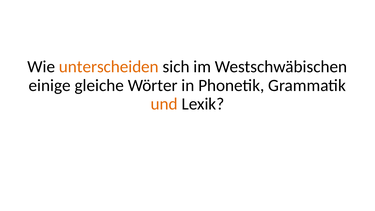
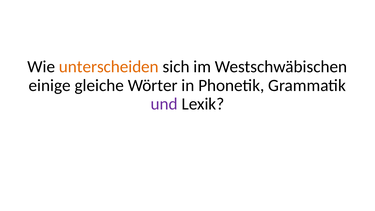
und colour: orange -> purple
